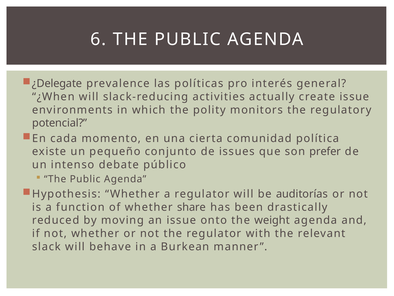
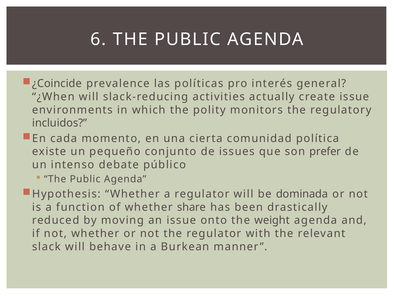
¿Delegate: ¿Delegate -> ¿Coincide
potencial: potencial -> incluidos
auditorías: auditorías -> dominada
